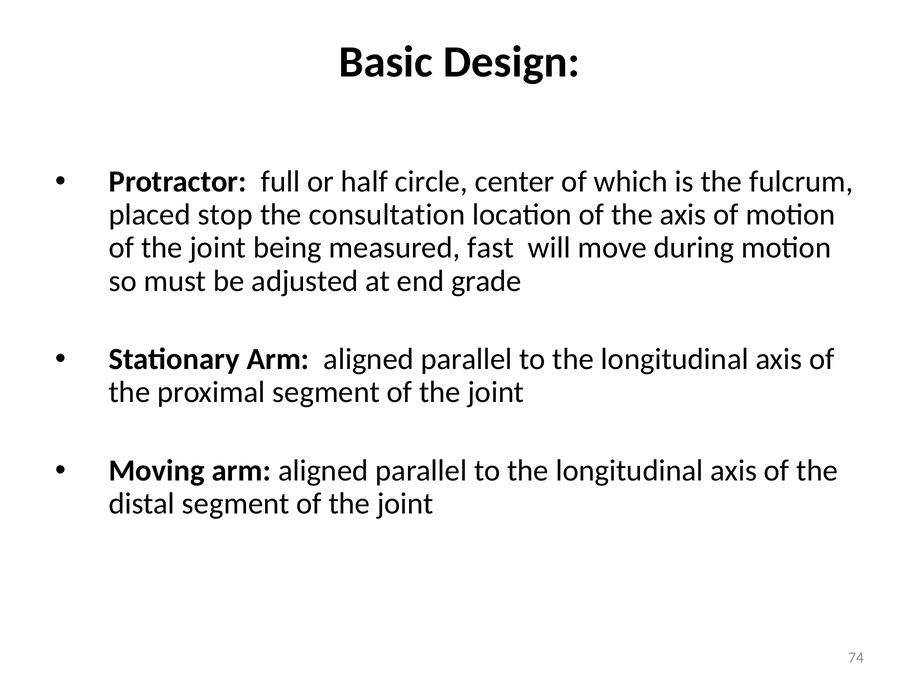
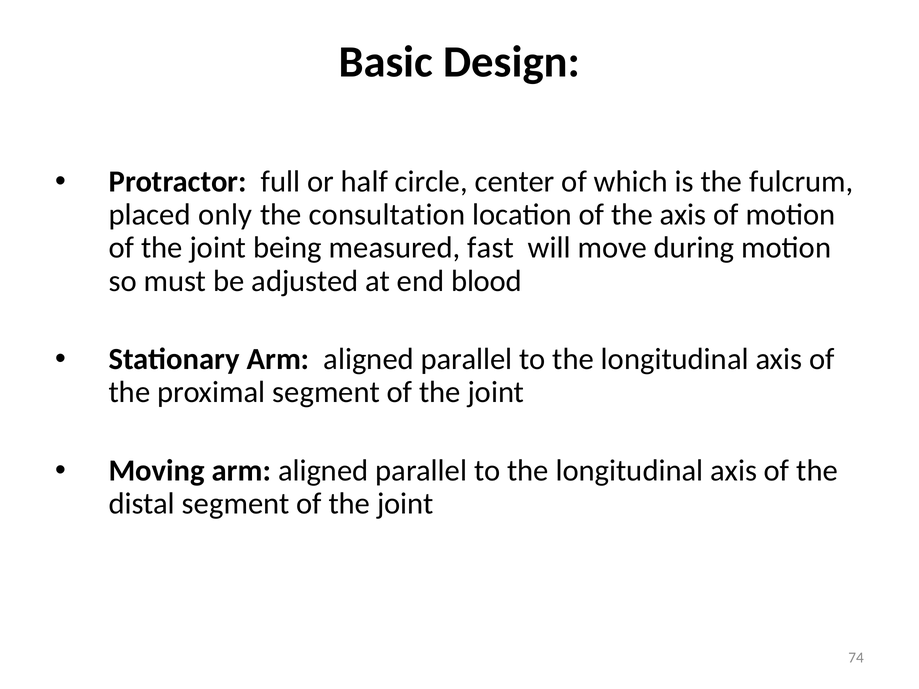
stop: stop -> only
grade: grade -> blood
